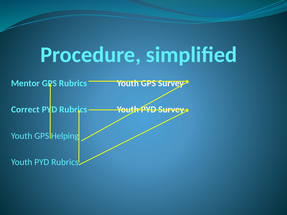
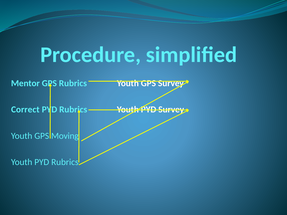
Helping: Helping -> Moving
